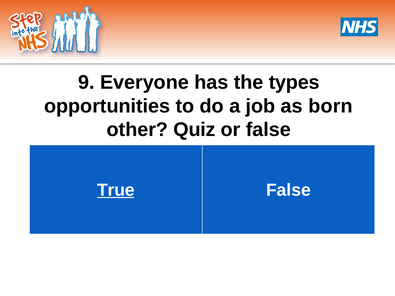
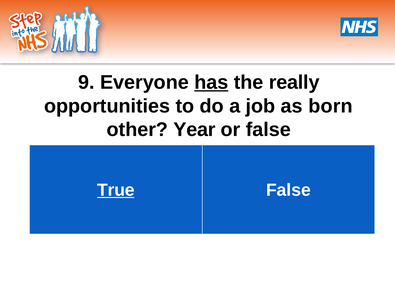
has underline: none -> present
types: types -> really
Quiz: Quiz -> Year
